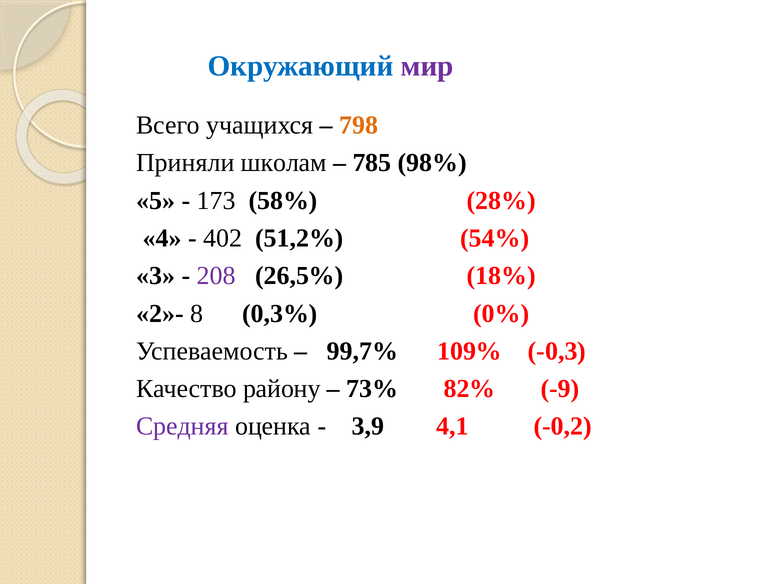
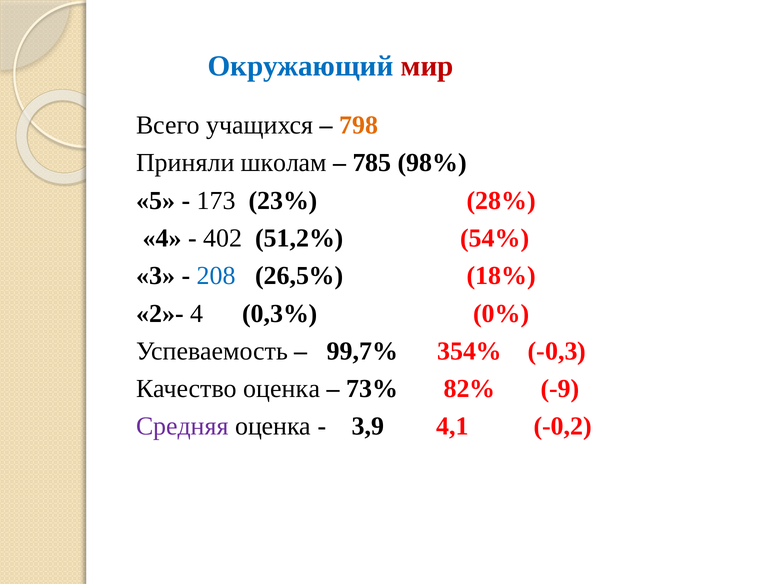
мир colour: purple -> red
58%: 58% -> 23%
208 colour: purple -> blue
2»- 8: 8 -> 4
109%: 109% -> 354%
Качество району: району -> оценка
